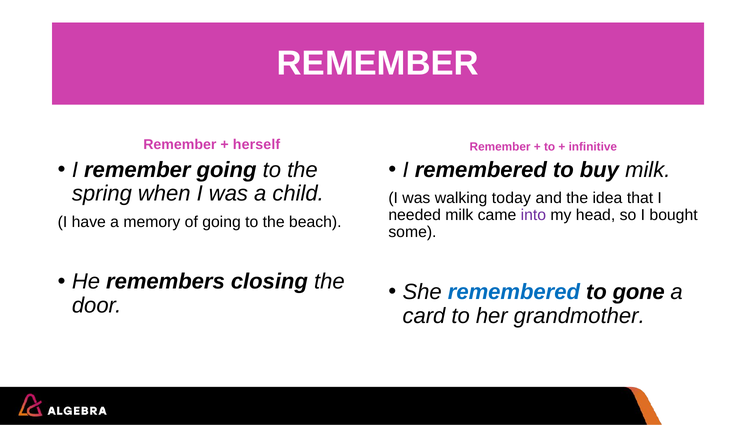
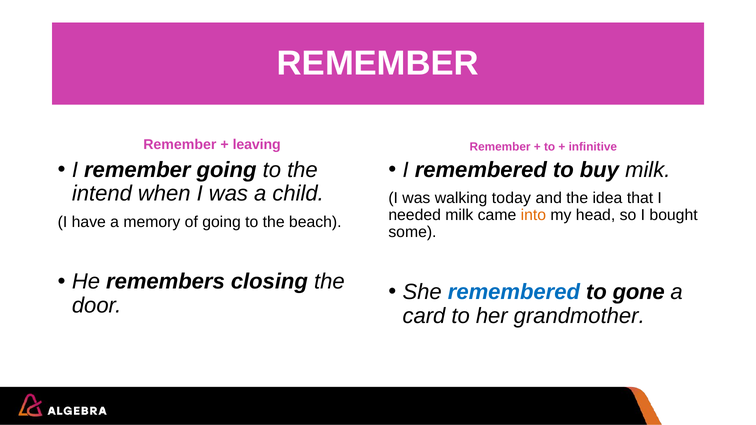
herself: herself -> leaving
spring: spring -> intend
into colour: purple -> orange
